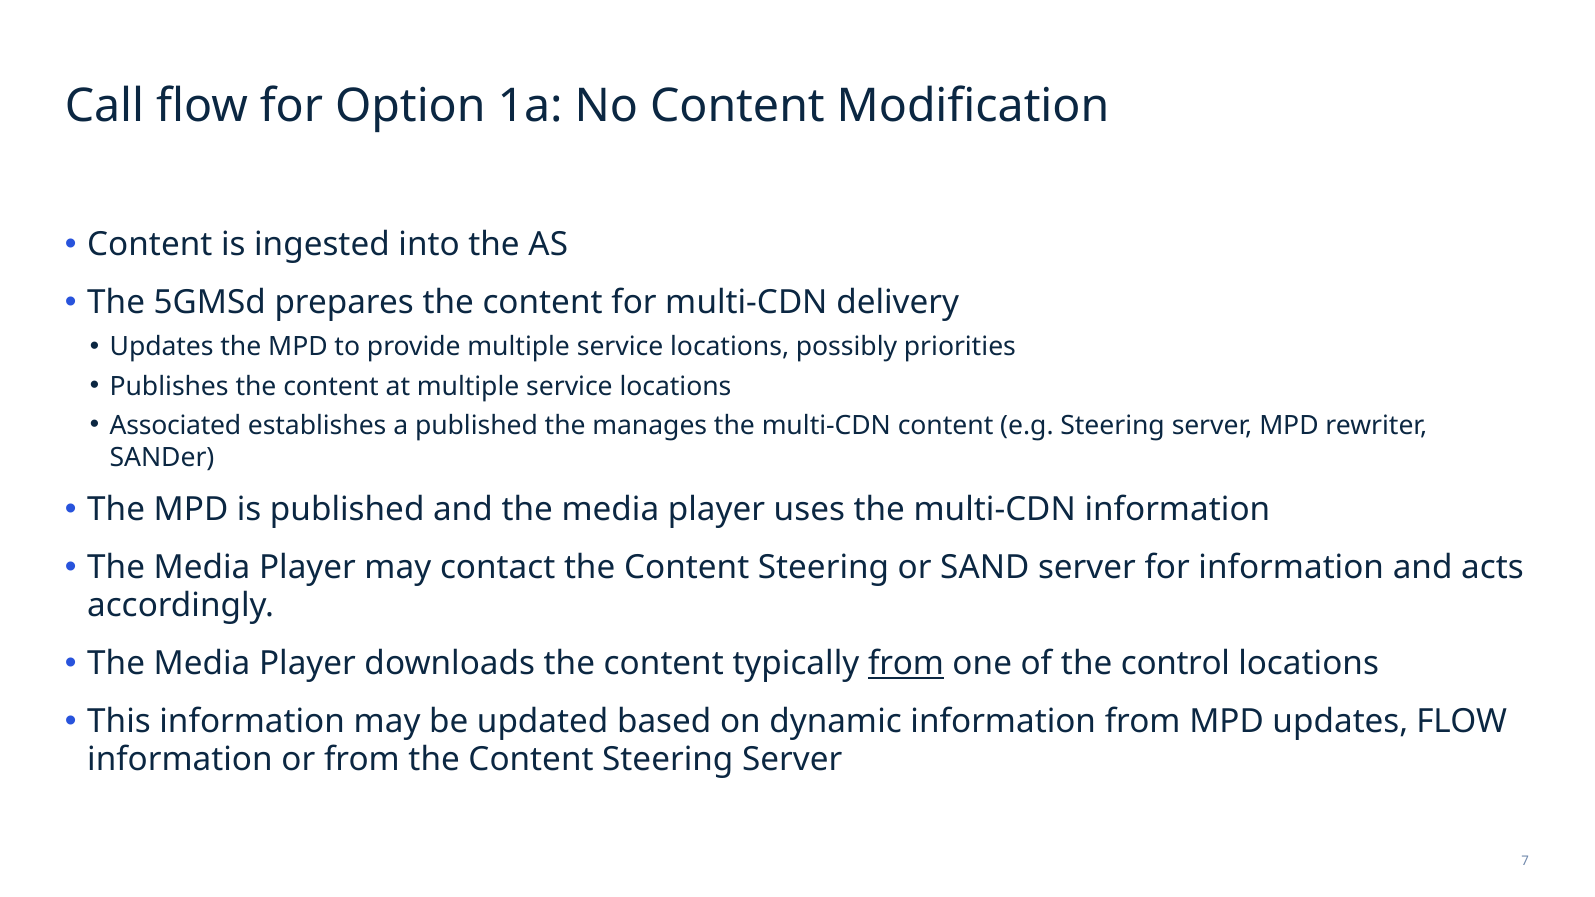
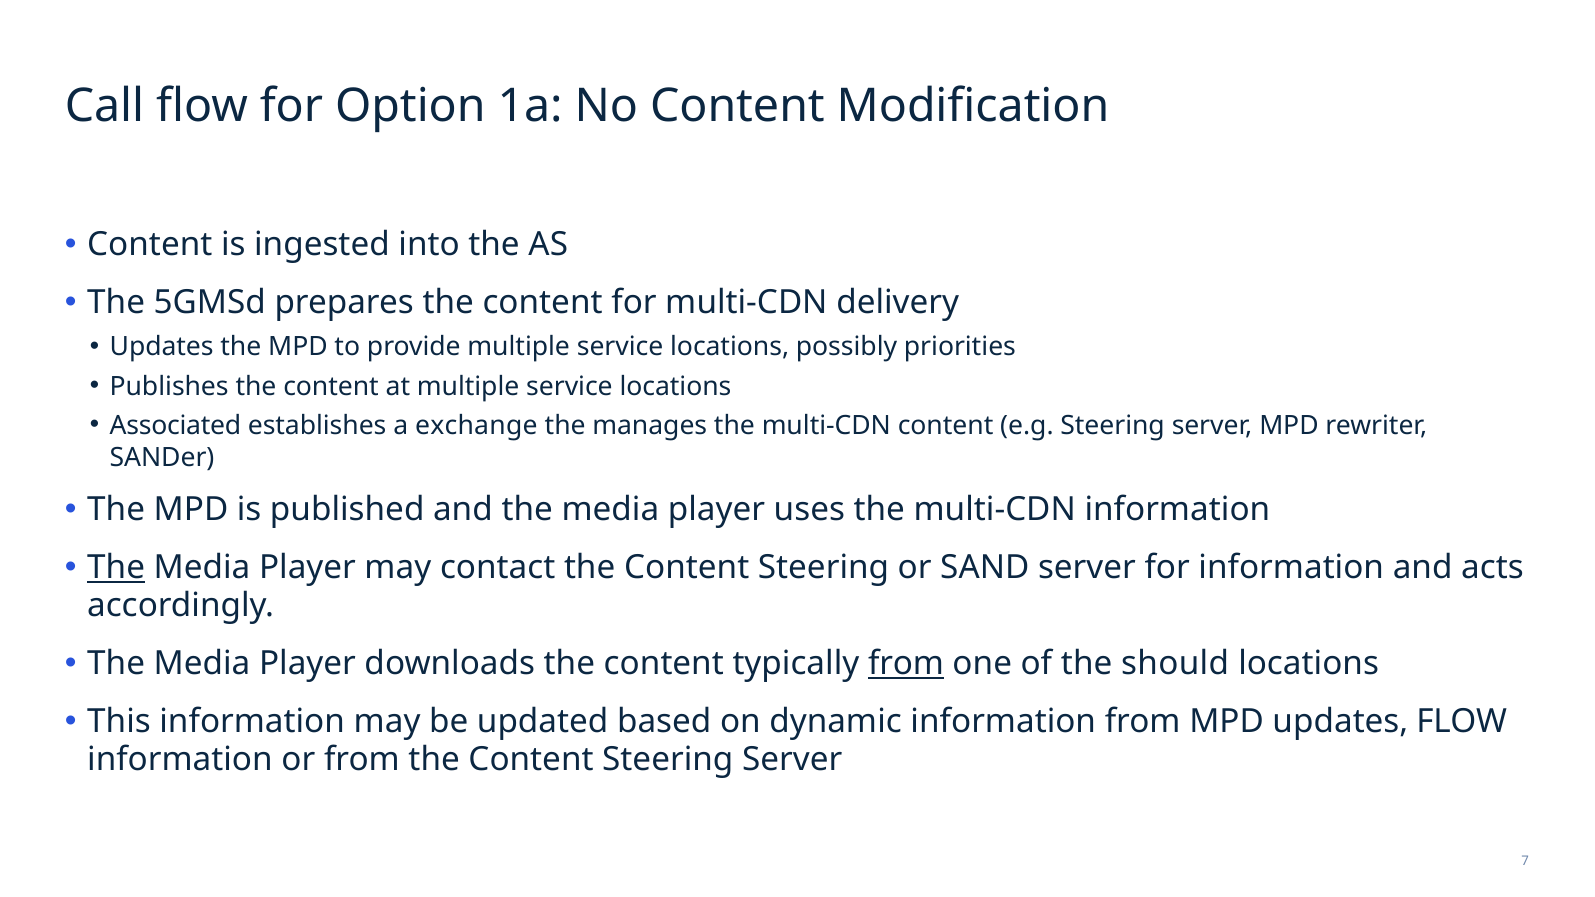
a published: published -> exchange
The at (116, 568) underline: none -> present
control: control -> should
